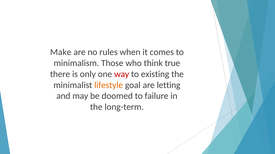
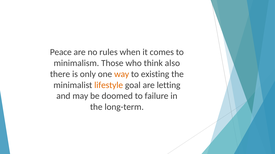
Make: Make -> Peace
true: true -> also
way colour: red -> orange
